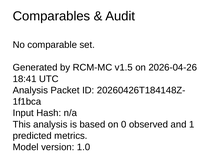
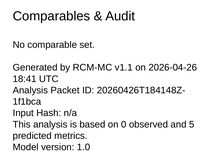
v1.5: v1.5 -> v1.1
1: 1 -> 5
